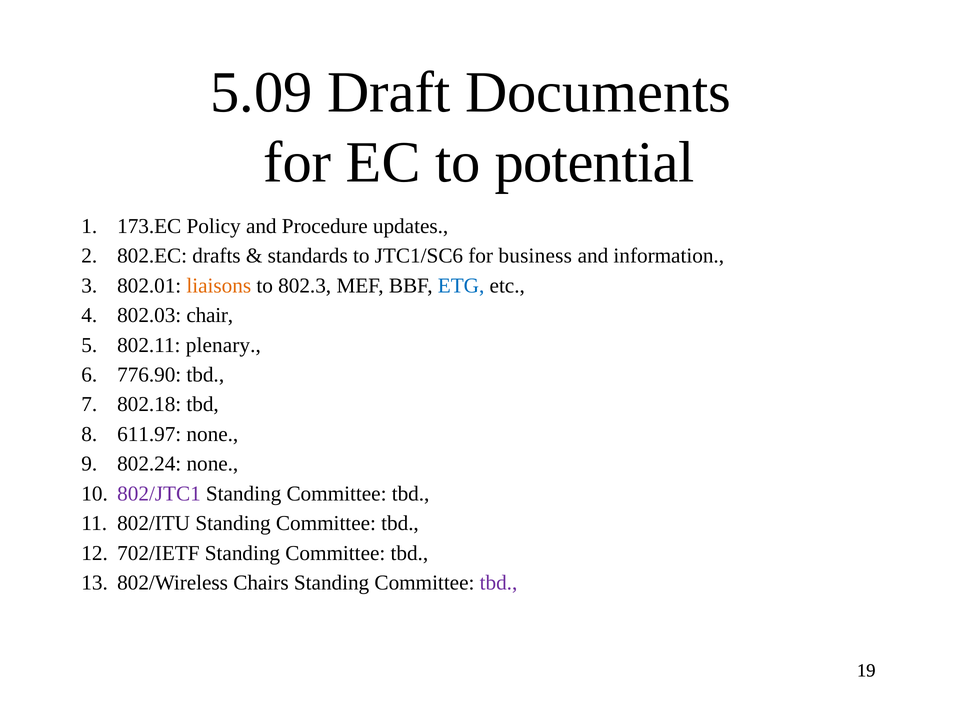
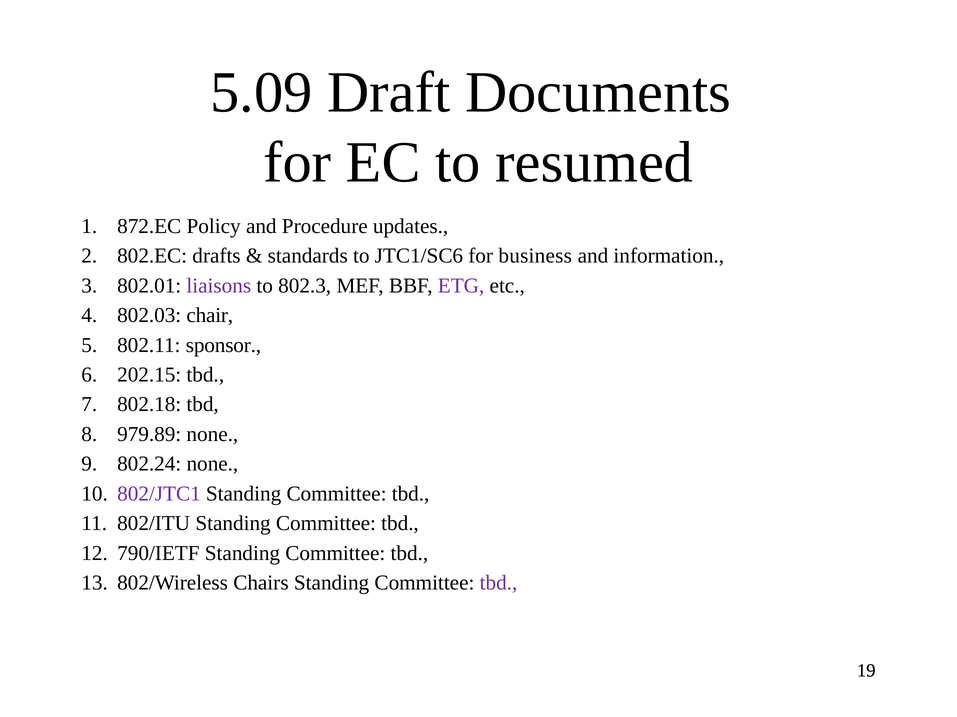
potential: potential -> resumed
173.EC: 173.EC -> 872.EC
liaisons colour: orange -> purple
ETG colour: blue -> purple
plenary: plenary -> sponsor
776.90: 776.90 -> 202.15
611.97: 611.97 -> 979.89
702/IETF: 702/IETF -> 790/IETF
